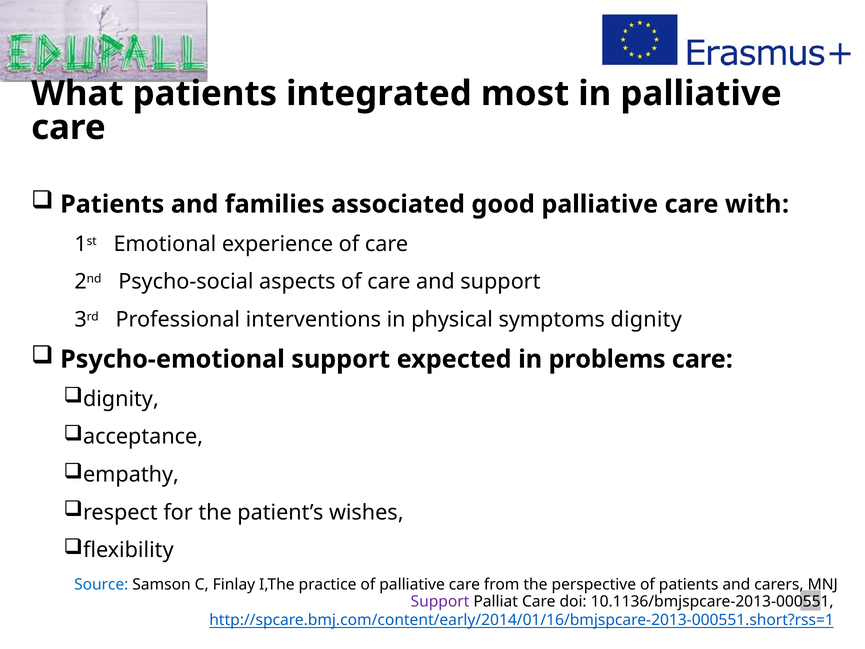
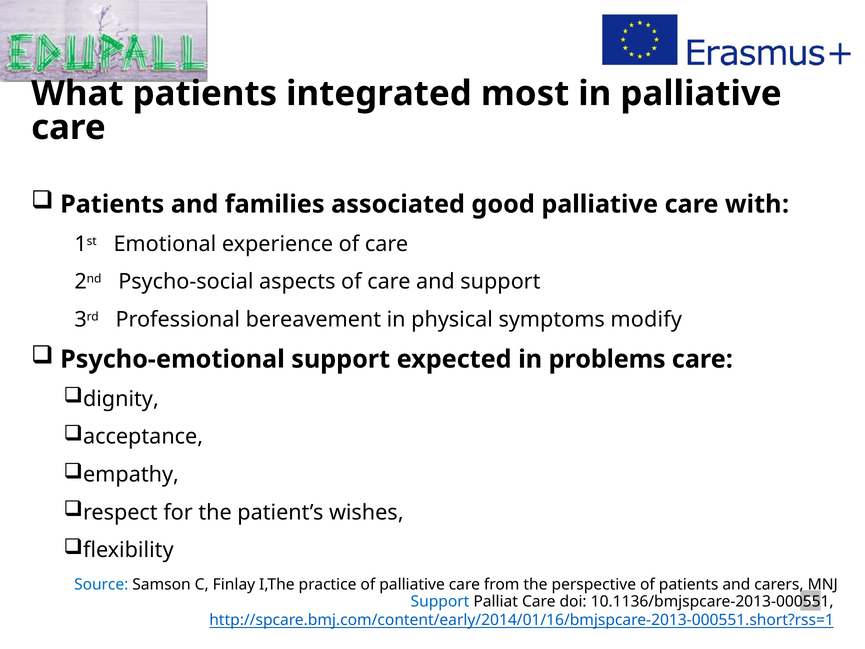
interventions: interventions -> bereavement
symptoms dignity: dignity -> modify
Support at (440, 601) colour: purple -> blue
